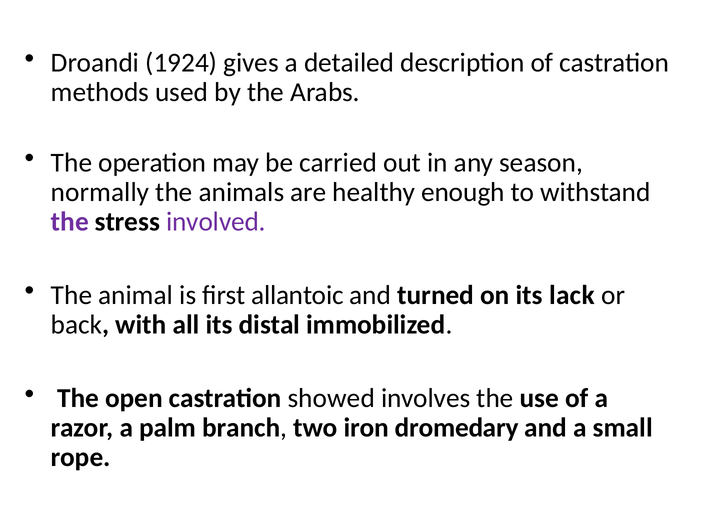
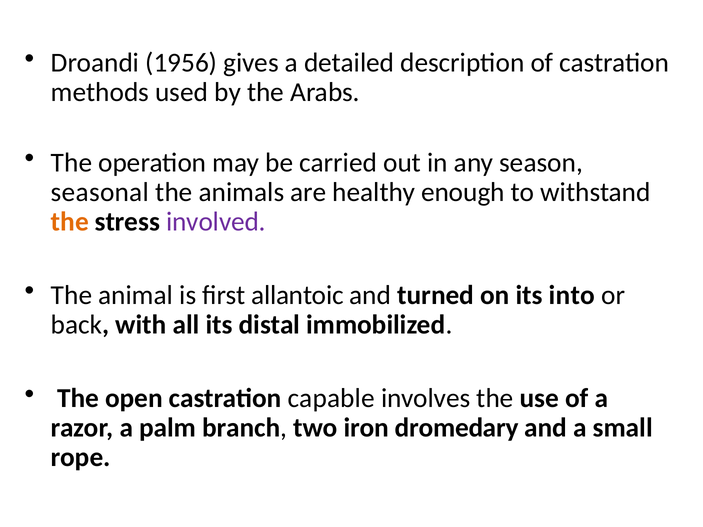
1924: 1924 -> 1956
normally: normally -> seasonal
the at (70, 222) colour: purple -> orange
lack: lack -> into
showed: showed -> capable
